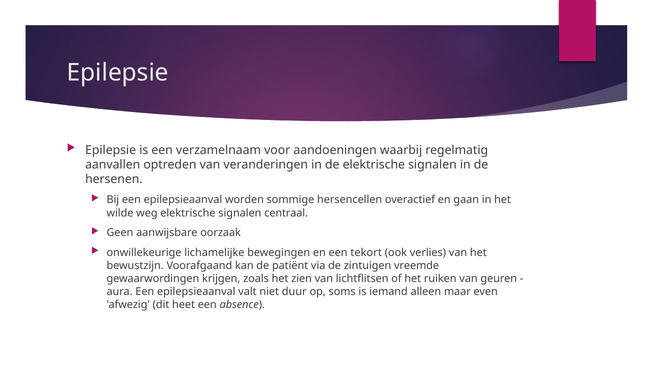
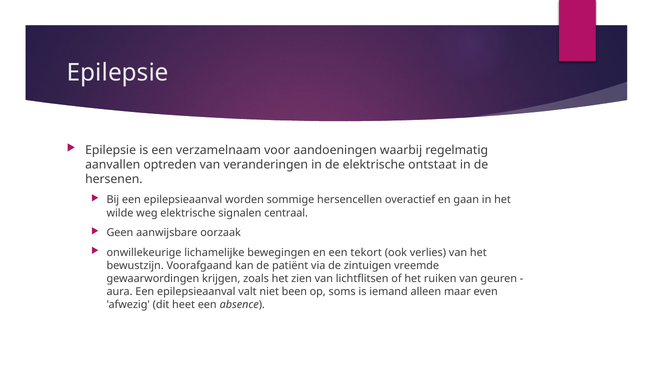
de elektrische signalen: signalen -> ontstaat
duur: duur -> been
